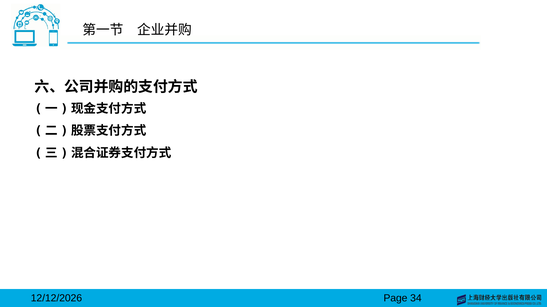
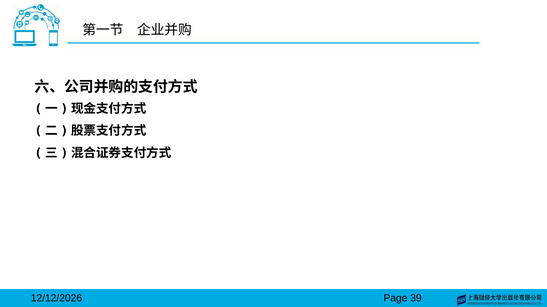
34: 34 -> 39
